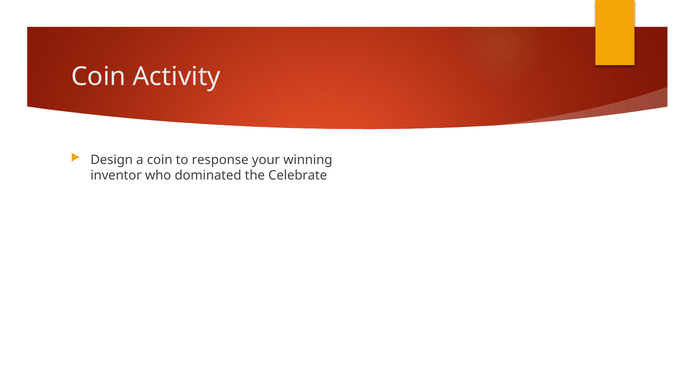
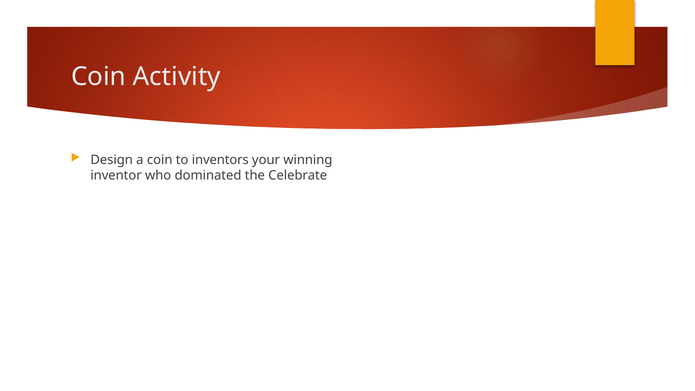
response: response -> inventors
